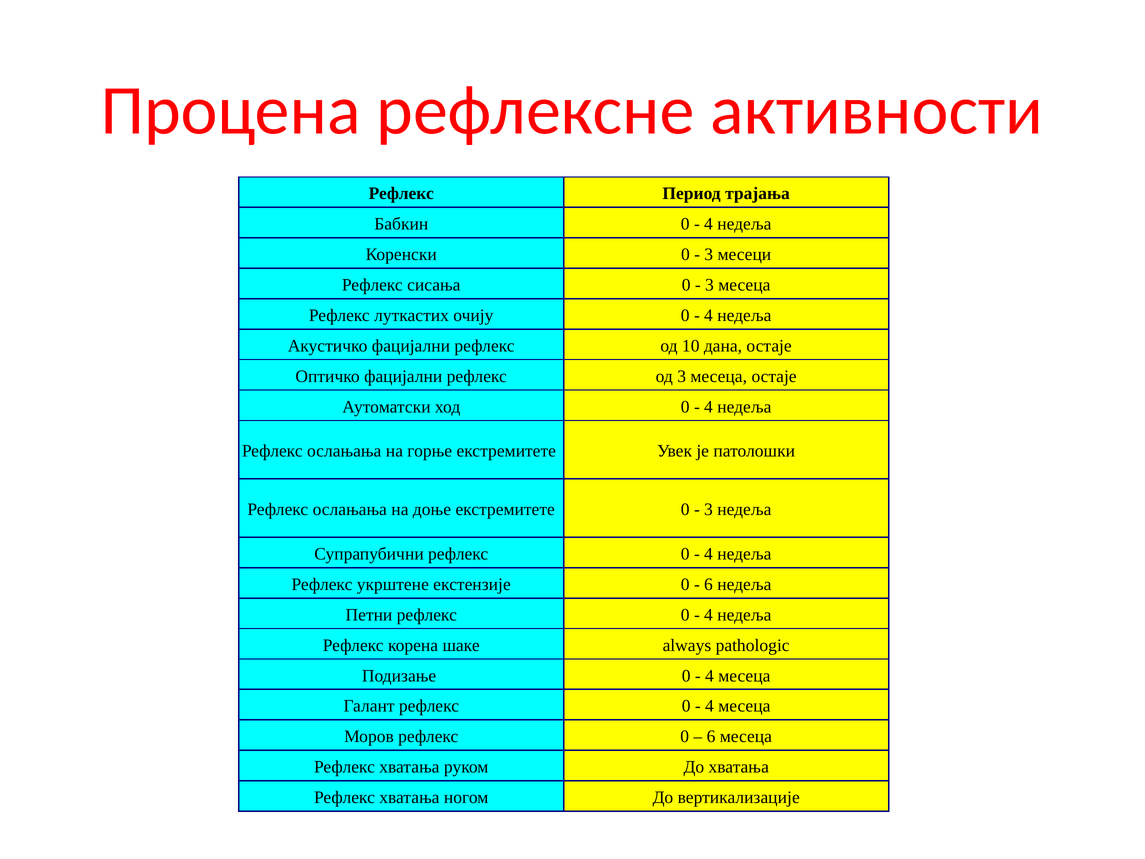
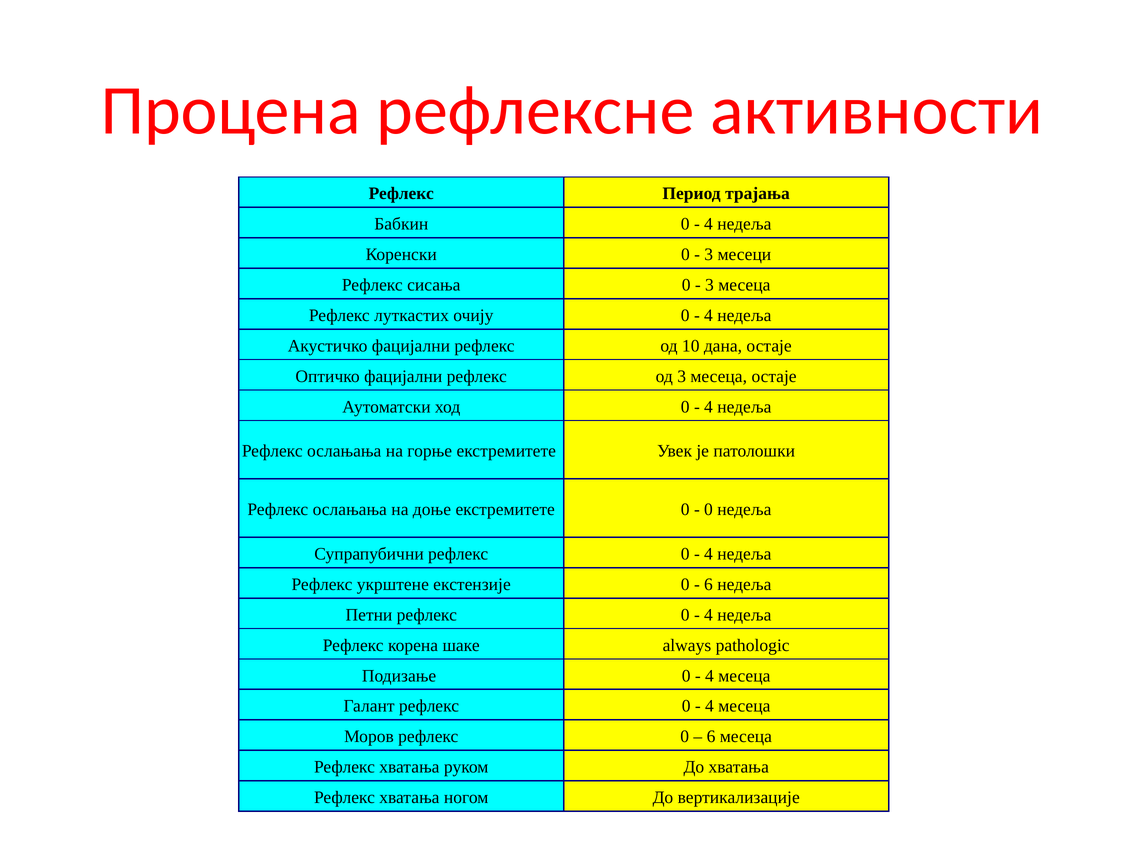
3 at (708, 509): 3 -> 0
